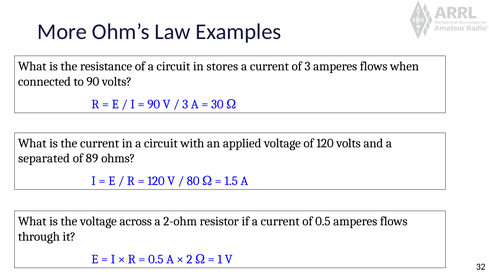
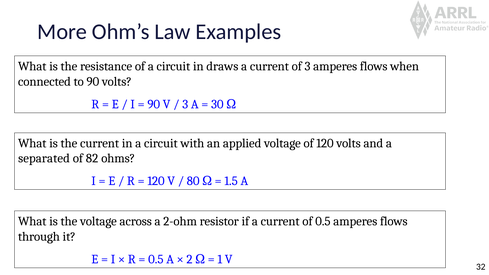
stores: stores -> draws
89: 89 -> 82
